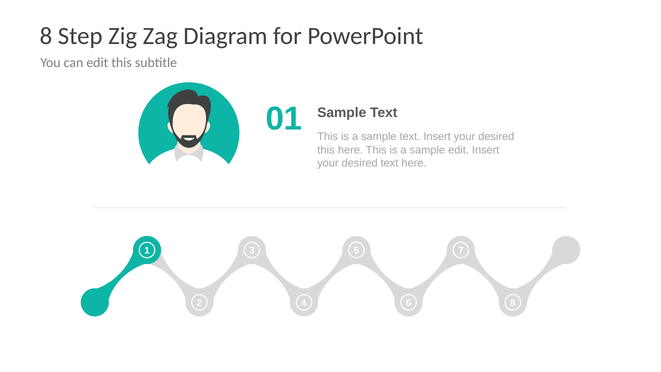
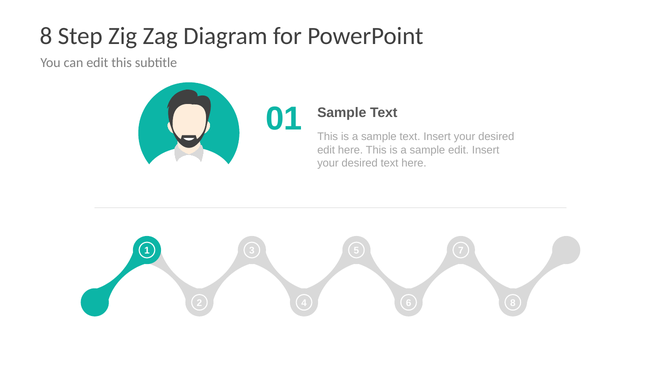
this at (326, 150): this -> edit
